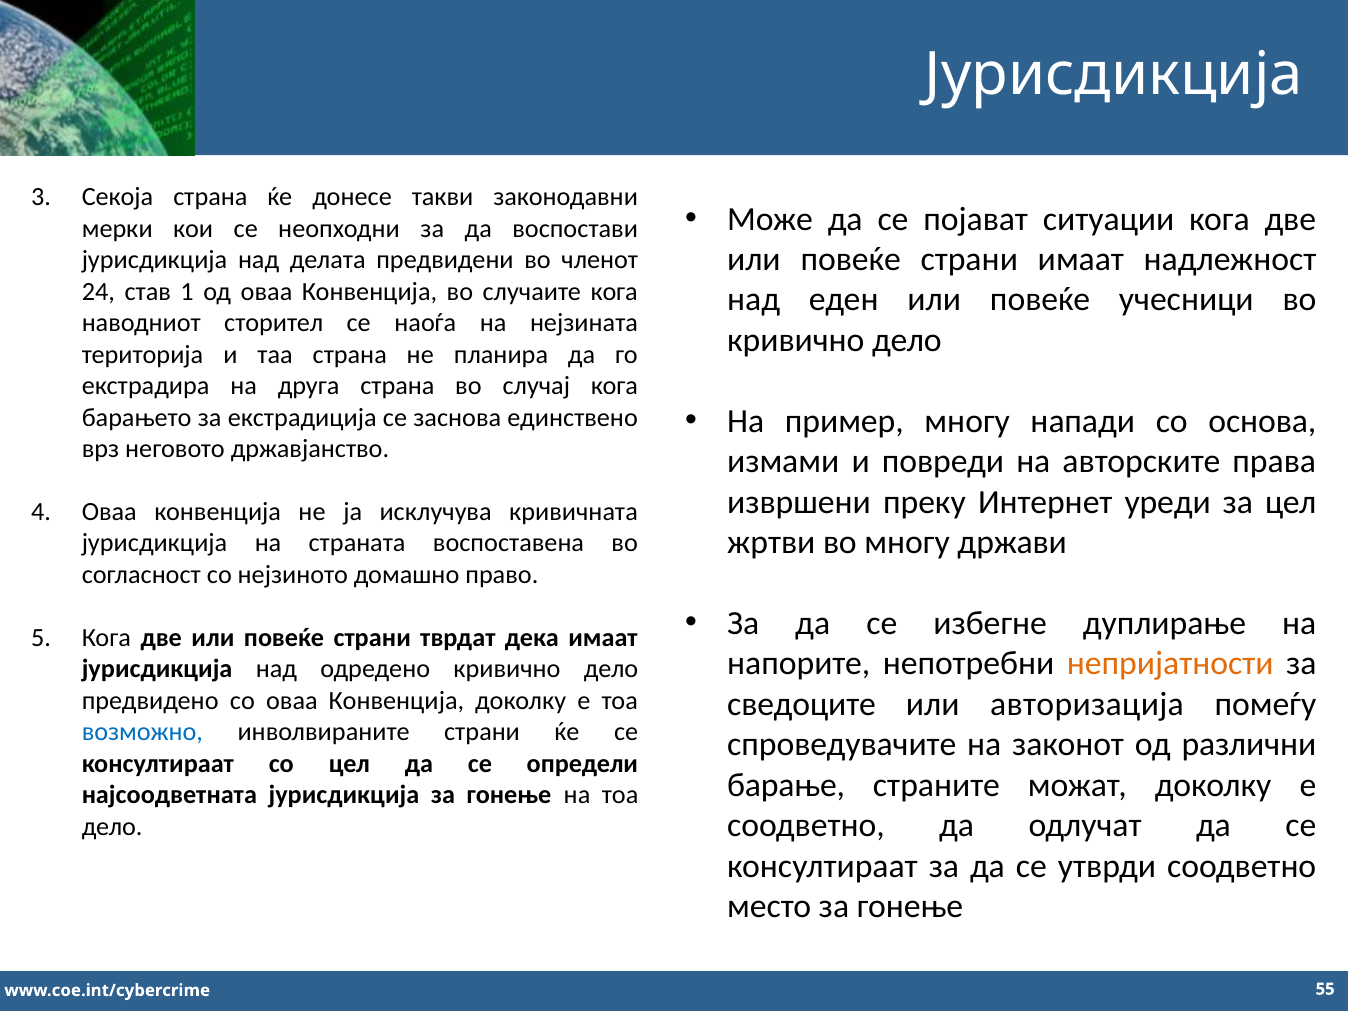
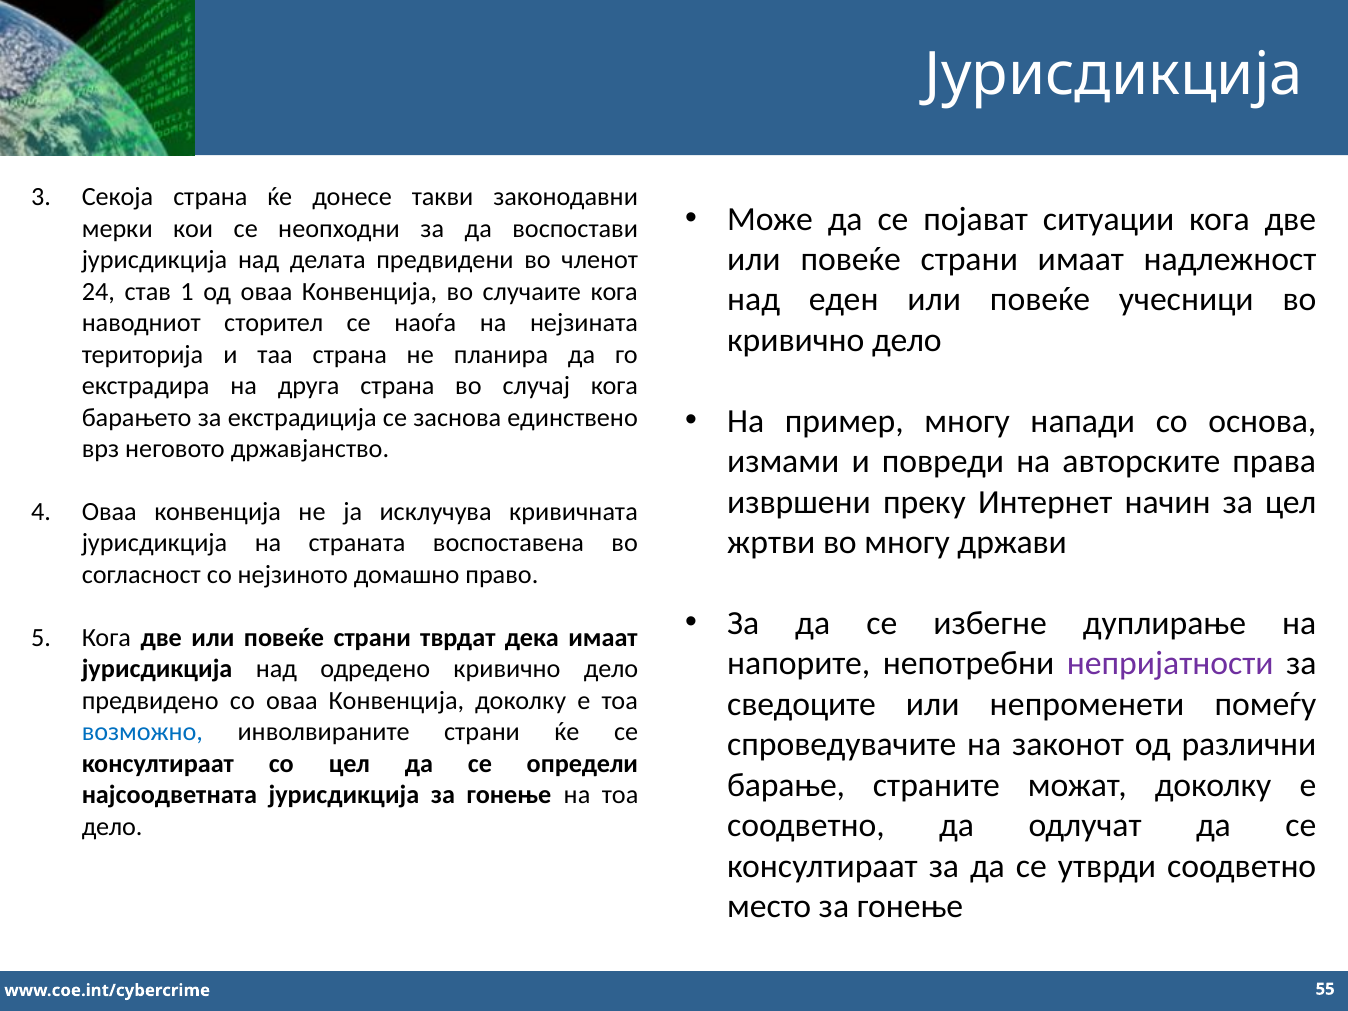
уреди: уреди -> начин
непријатности colour: orange -> purple
авторизација: авторизација -> непроменети
